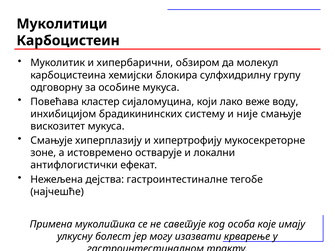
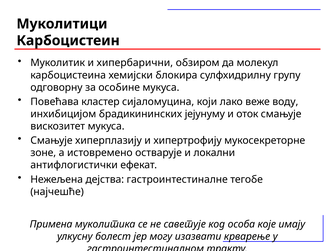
систему: систему -> јејунуму
није: није -> оток
